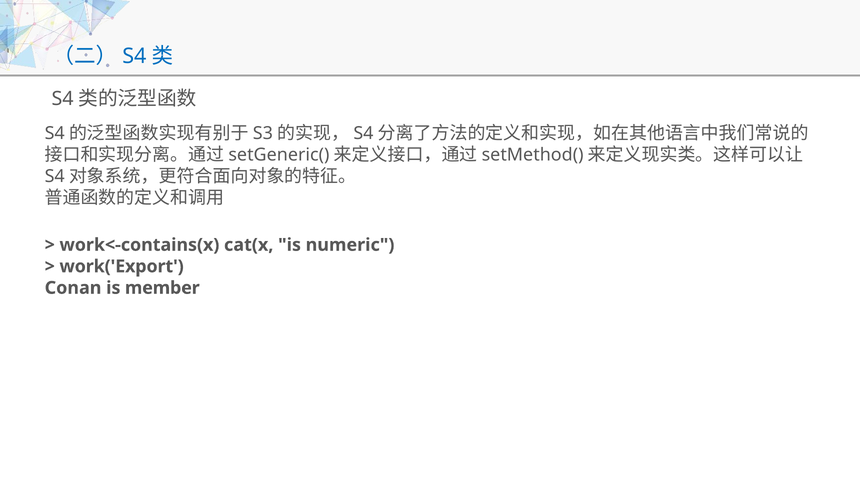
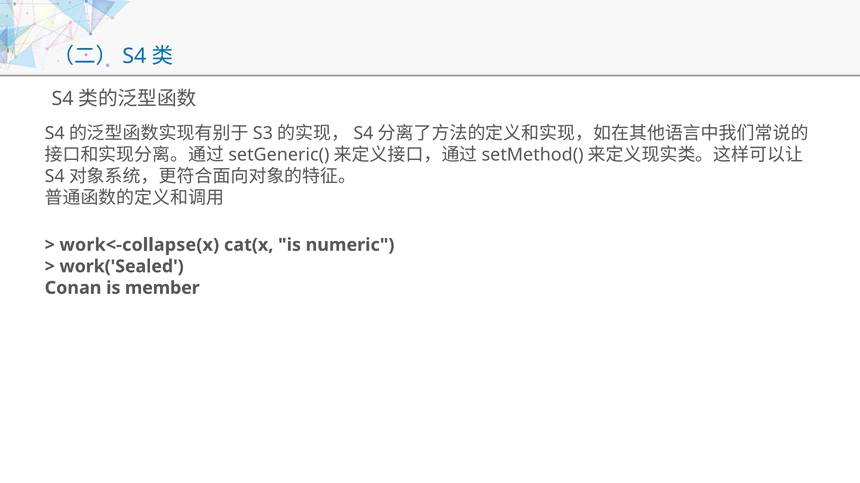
work<-contains(x: work<-contains(x -> work<-collapse(x
work('Export: work('Export -> work('Sealed
